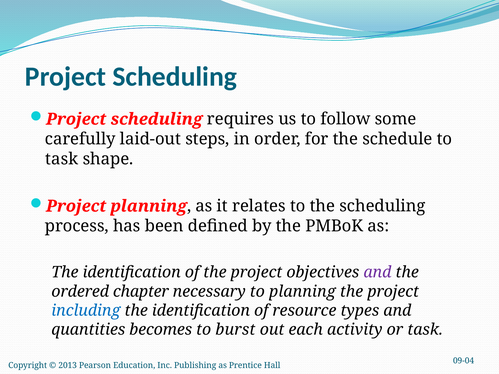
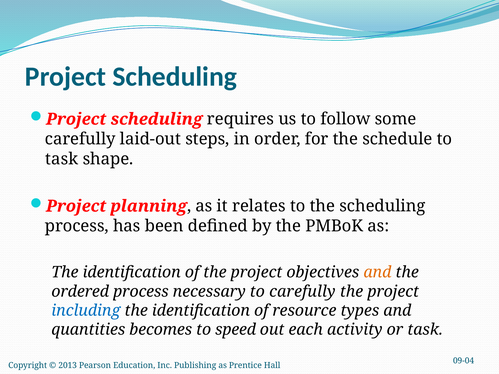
and at (377, 273) colour: purple -> orange
ordered chapter: chapter -> process
to planning: planning -> carefully
burst: burst -> speed
